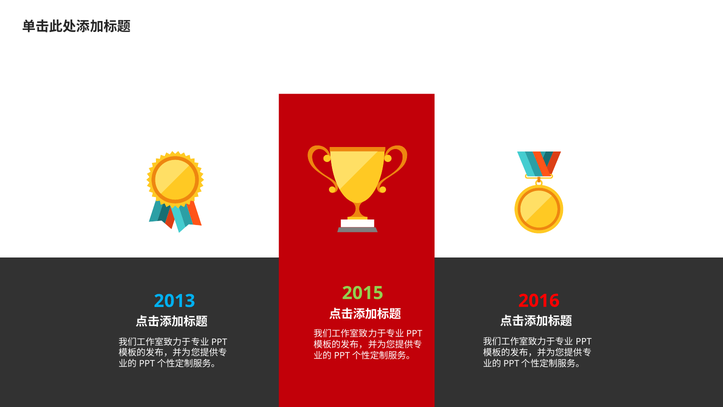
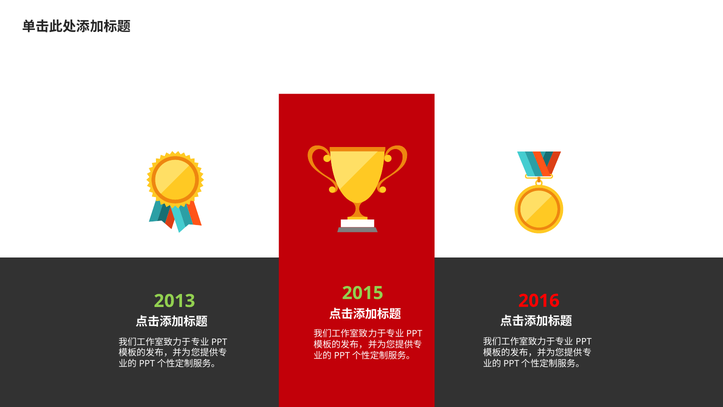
2013 colour: light blue -> light green
